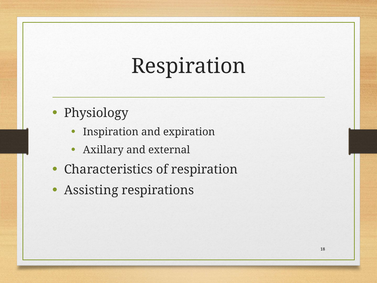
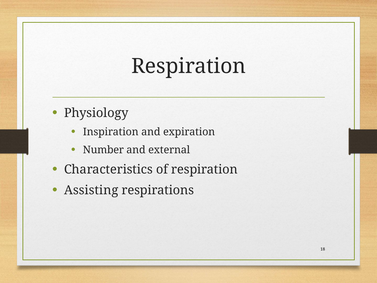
Axillary: Axillary -> Number
